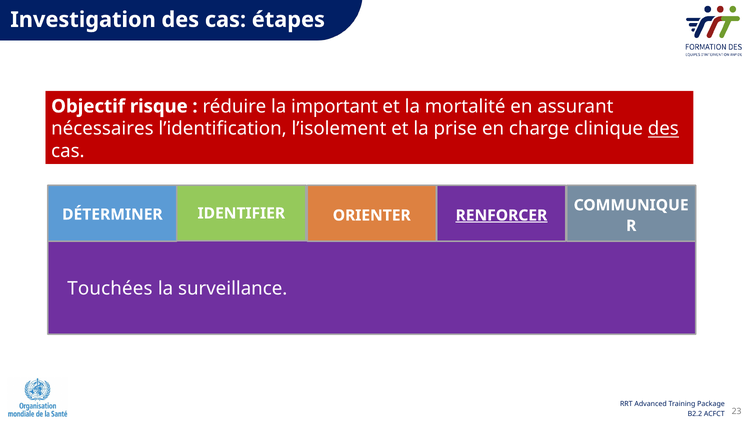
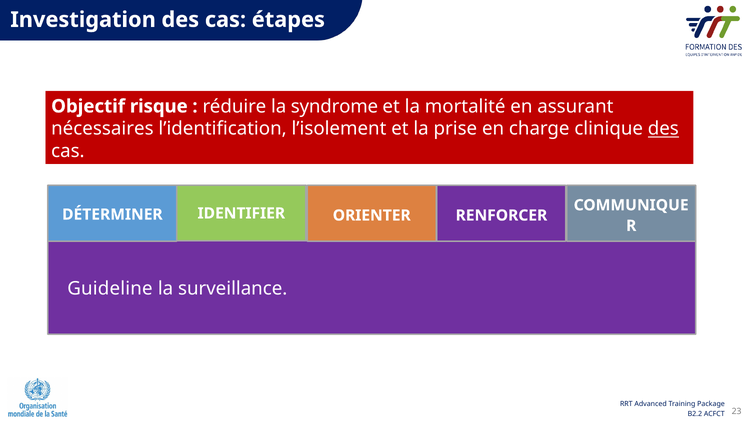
important: important -> syndrome
RENFORCER underline: present -> none
Touchées: Touchées -> Guideline
